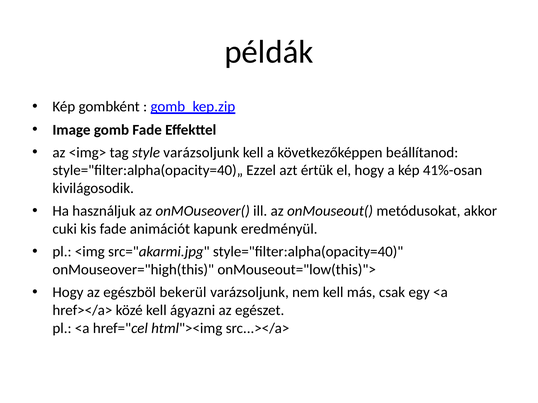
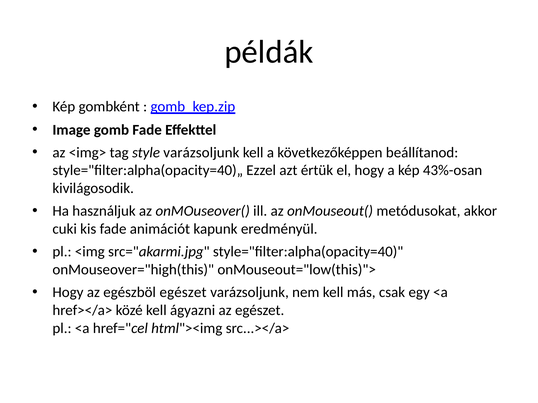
41%-osan: 41%-osan -> 43%-osan
egészböl bekerül: bekerül -> egészet
